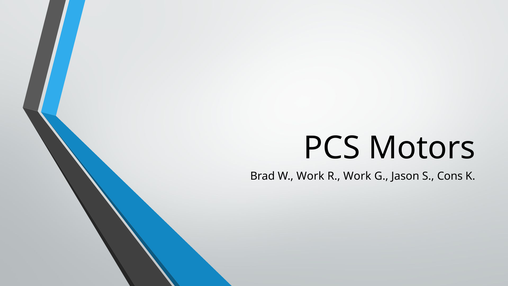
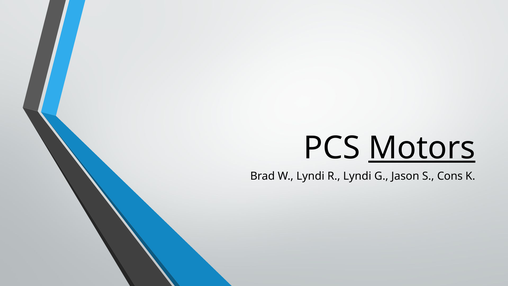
Motors underline: none -> present
W Work: Work -> Lyndi
R Work: Work -> Lyndi
